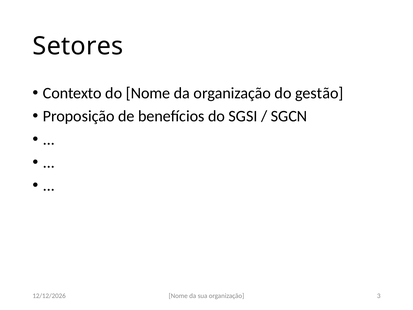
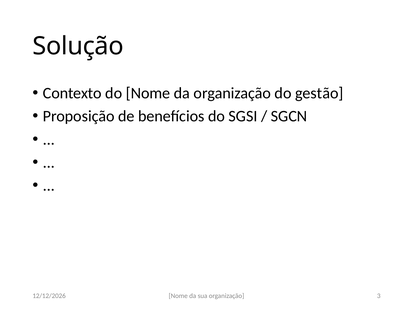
Setores: Setores -> Solução
